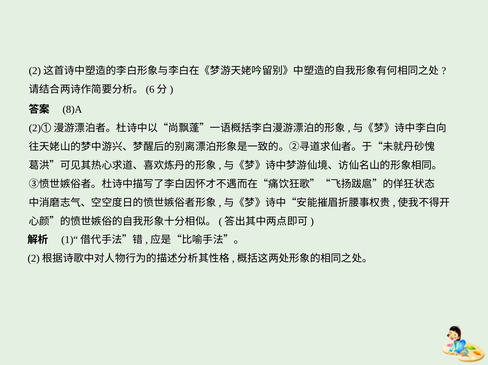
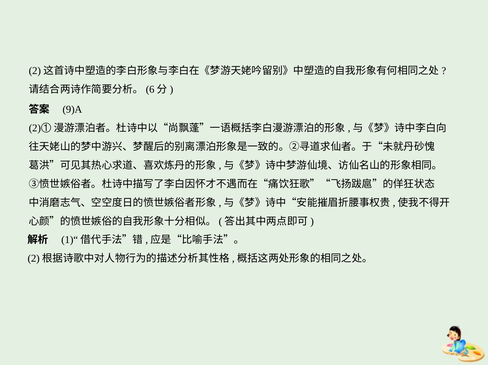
8)A: 8)A -> 9)A
